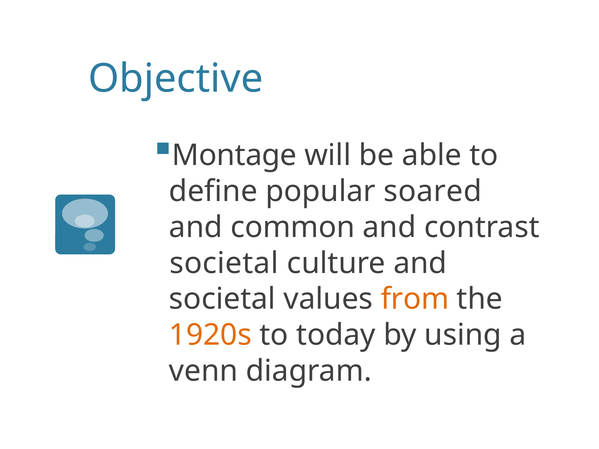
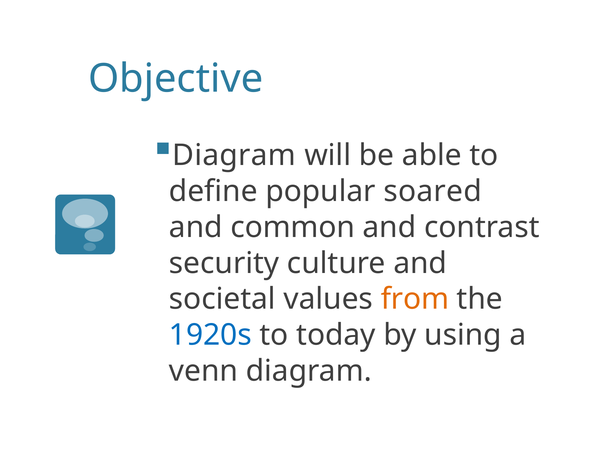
Montage at (234, 155): Montage -> Diagram
societal at (224, 263): societal -> security
1920s colour: orange -> blue
